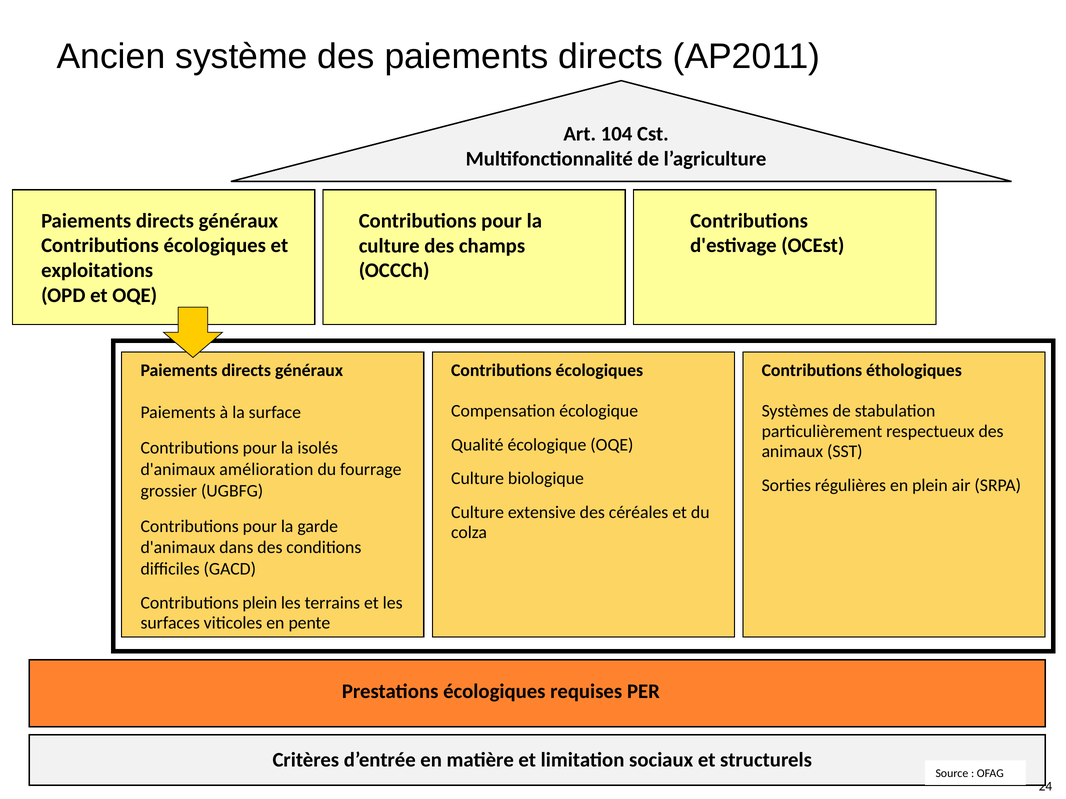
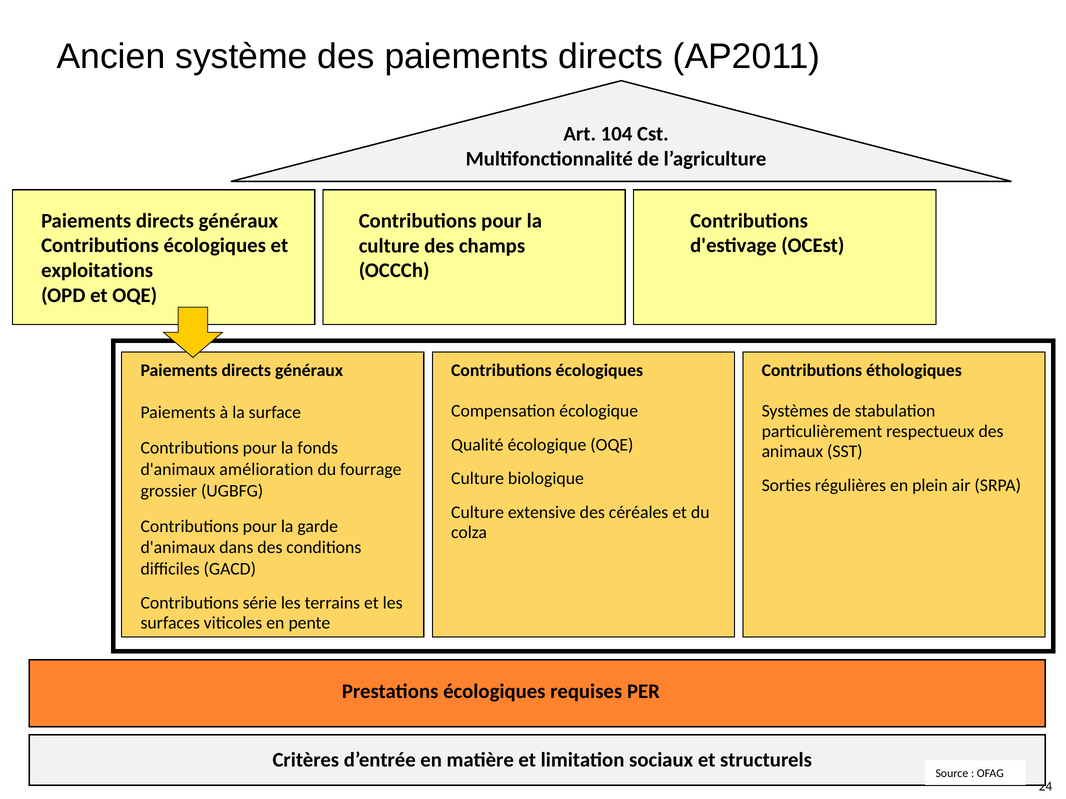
isolés: isolés -> fonds
Contributions plein: plein -> série
